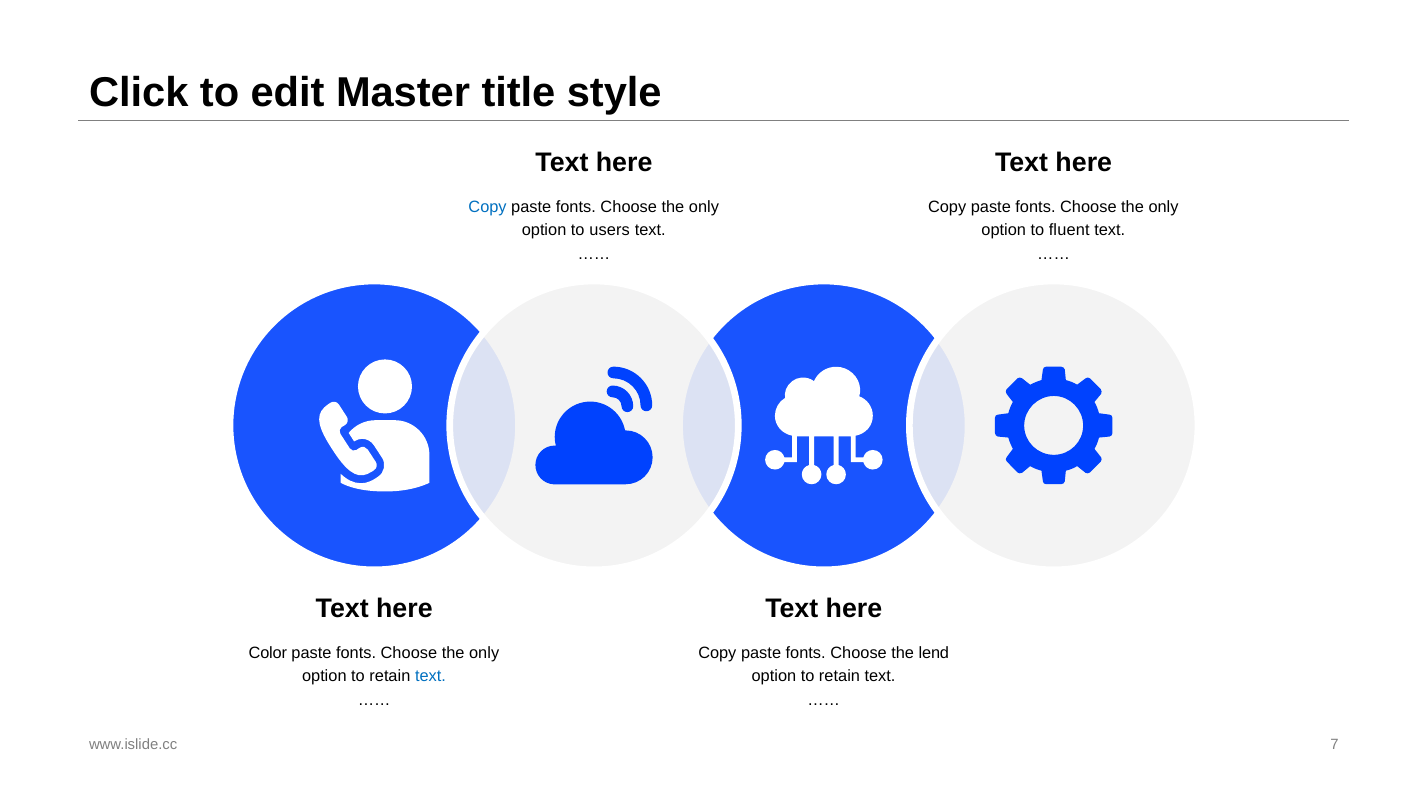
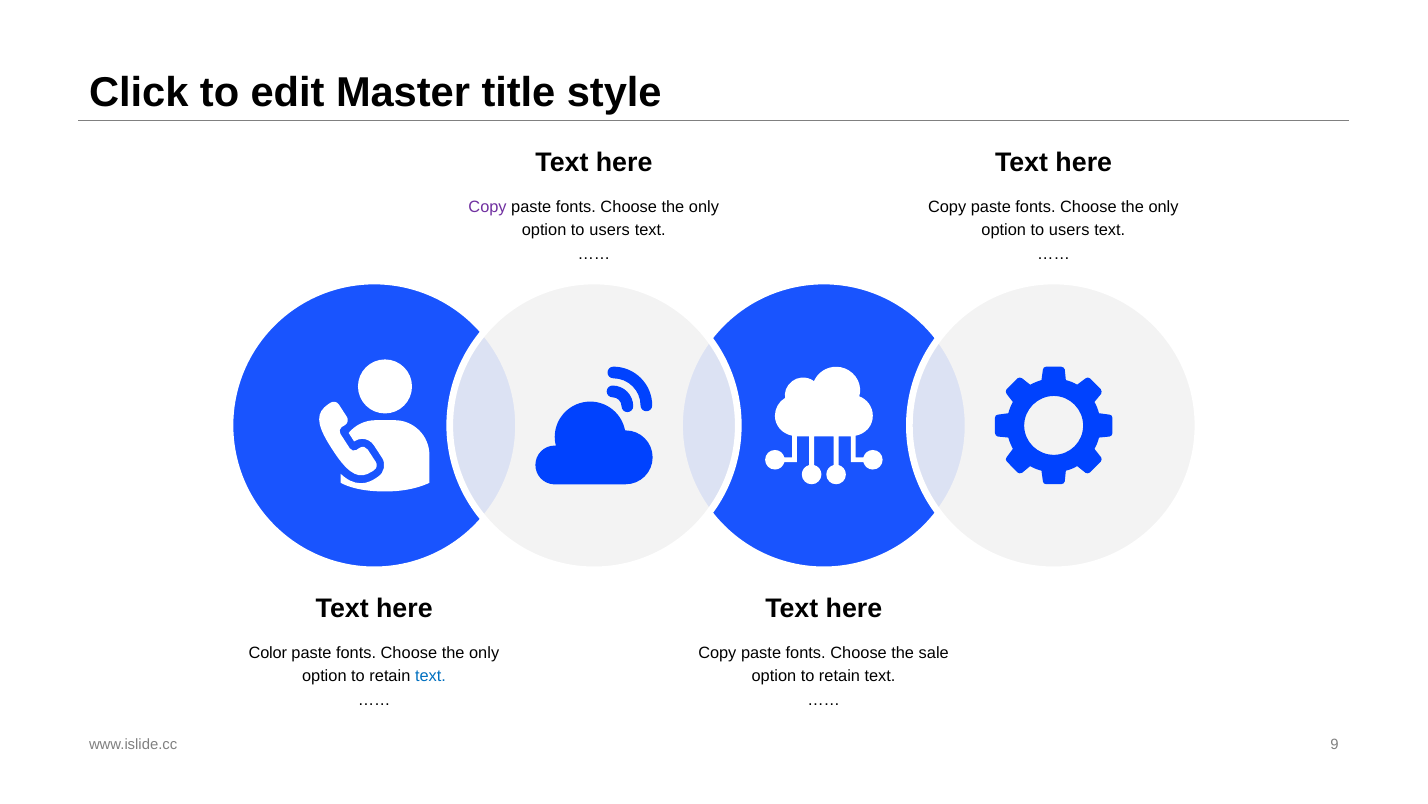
Copy at (488, 207) colour: blue -> purple
fluent at (1069, 230): fluent -> users
lend: lend -> sale
7: 7 -> 9
